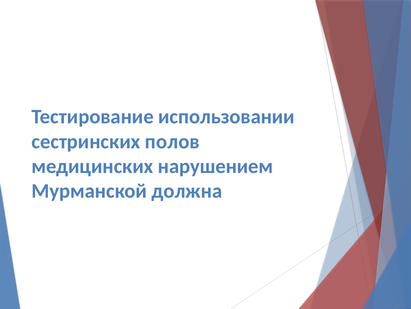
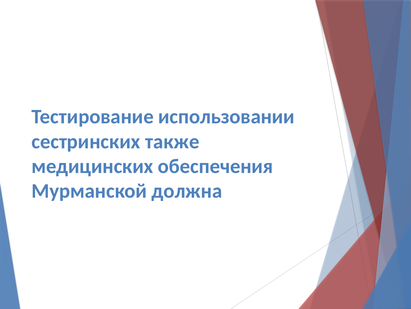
полов: полов -> также
нарушением: нарушением -> обеспечения
